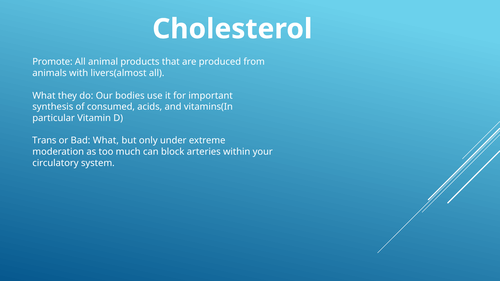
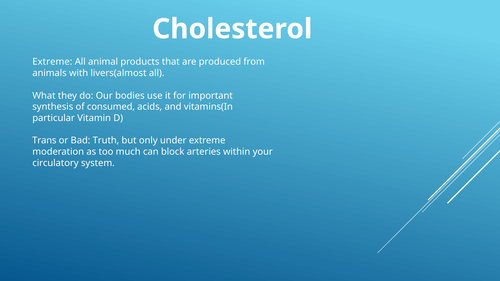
Promote at (52, 62): Promote -> Extreme
Bad What: What -> Truth
